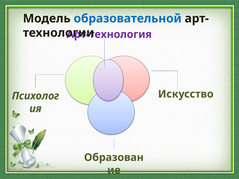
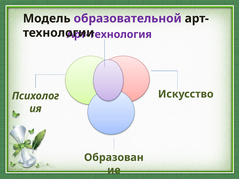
образовательной colour: blue -> purple
